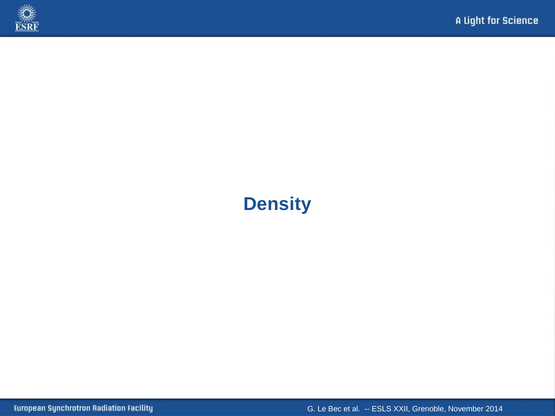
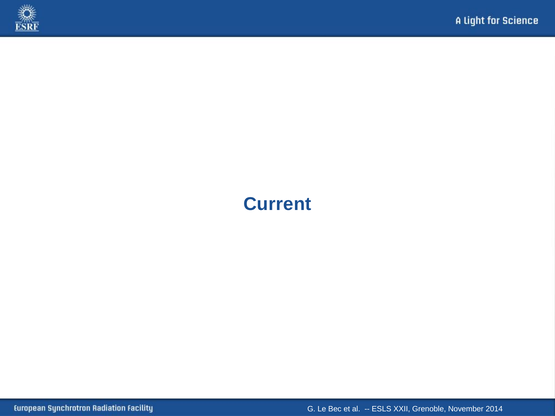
Density: Density -> Current
